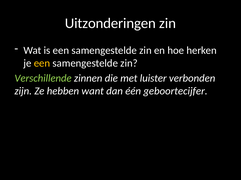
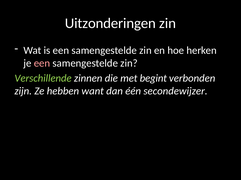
een at (42, 63) colour: yellow -> pink
luister: luister -> begint
geboortecijfer: geboortecijfer -> secondewijzer
